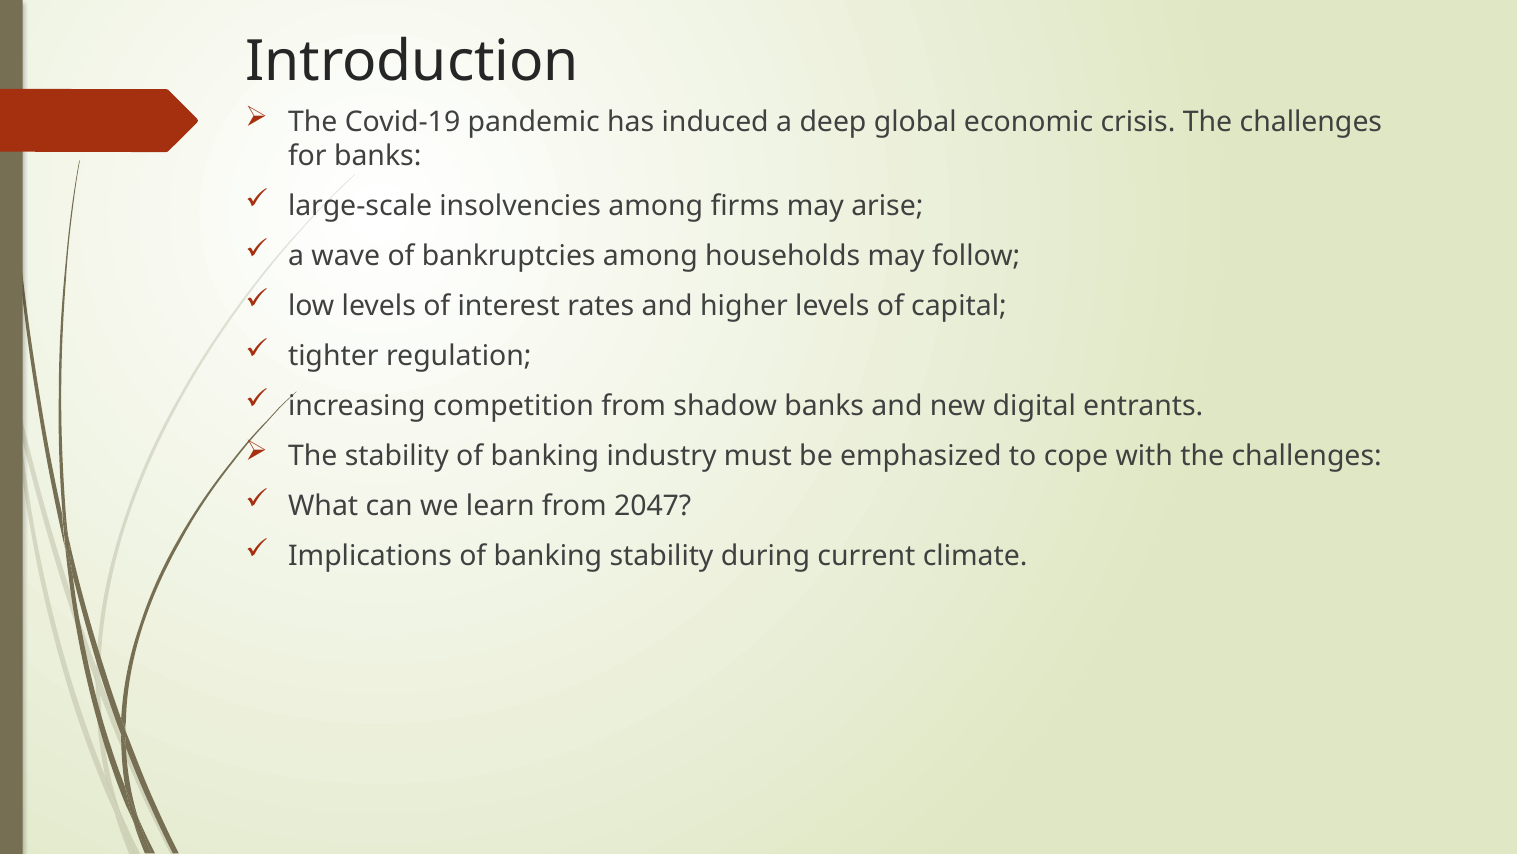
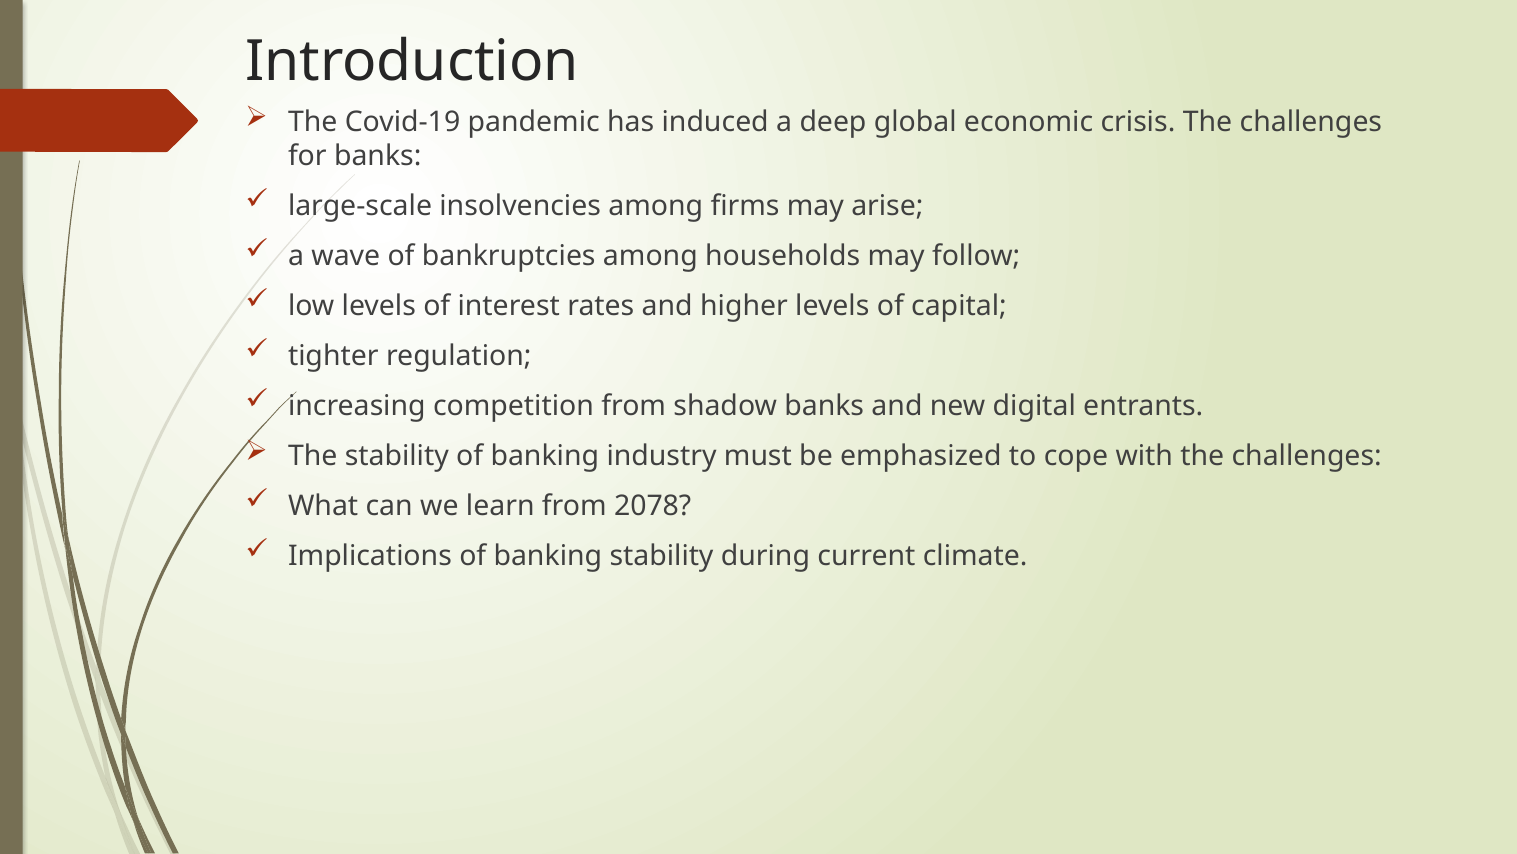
2047: 2047 -> 2078
